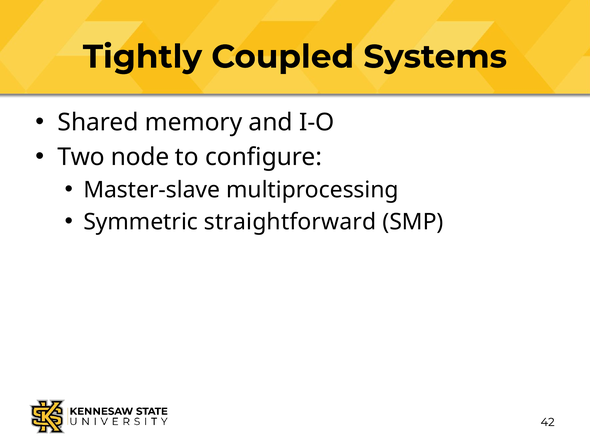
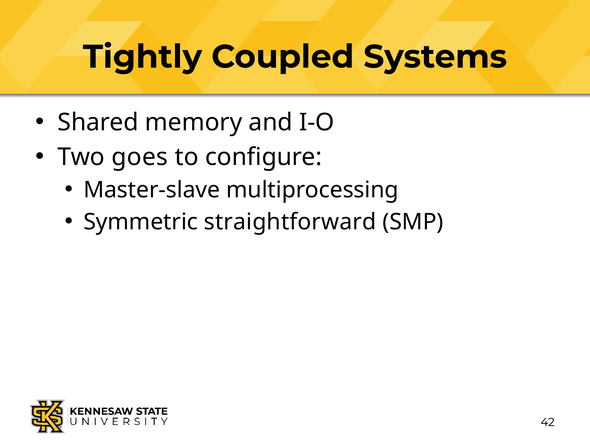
node: node -> goes
